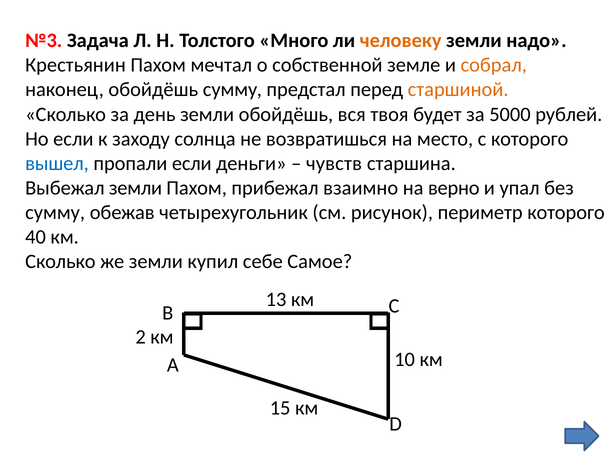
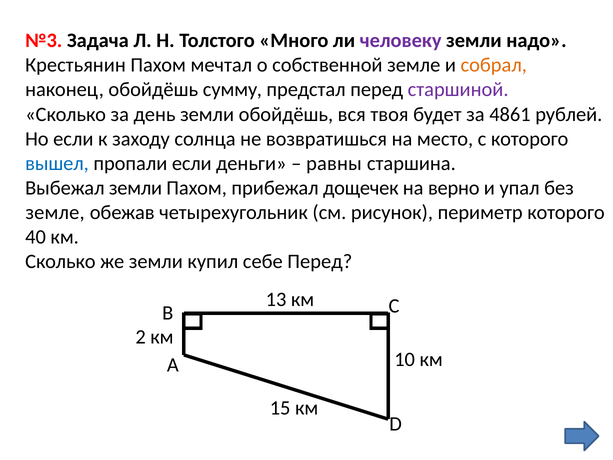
человеку colour: orange -> purple
старшиной colour: orange -> purple
5000: 5000 -> 4861
чувств: чувств -> равны
взаимно: взаимно -> дощечек
сумму at (55, 212): сумму -> земле
себе Самое: Самое -> Перед
